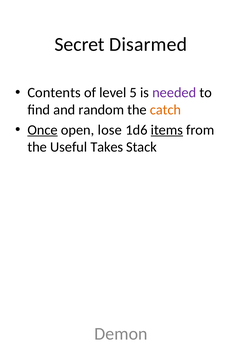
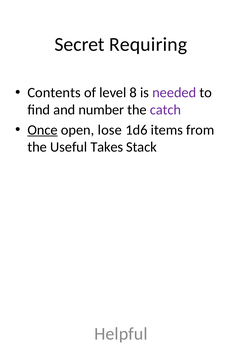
Disarmed: Disarmed -> Requiring
5: 5 -> 8
random: random -> number
catch colour: orange -> purple
items underline: present -> none
Demon: Demon -> Helpful
